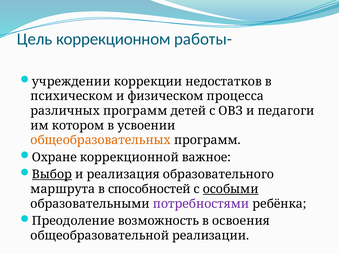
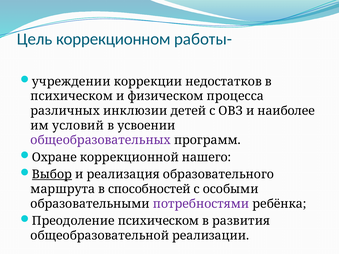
различных программ: программ -> инклюзии
педагоги: педагоги -> наиболее
котором: котором -> условий
общеобразовательных colour: orange -> purple
важное: важное -> нашего
особыми underline: present -> none
Преодоление возможность: возможность -> психическом
освоения: освоения -> развития
